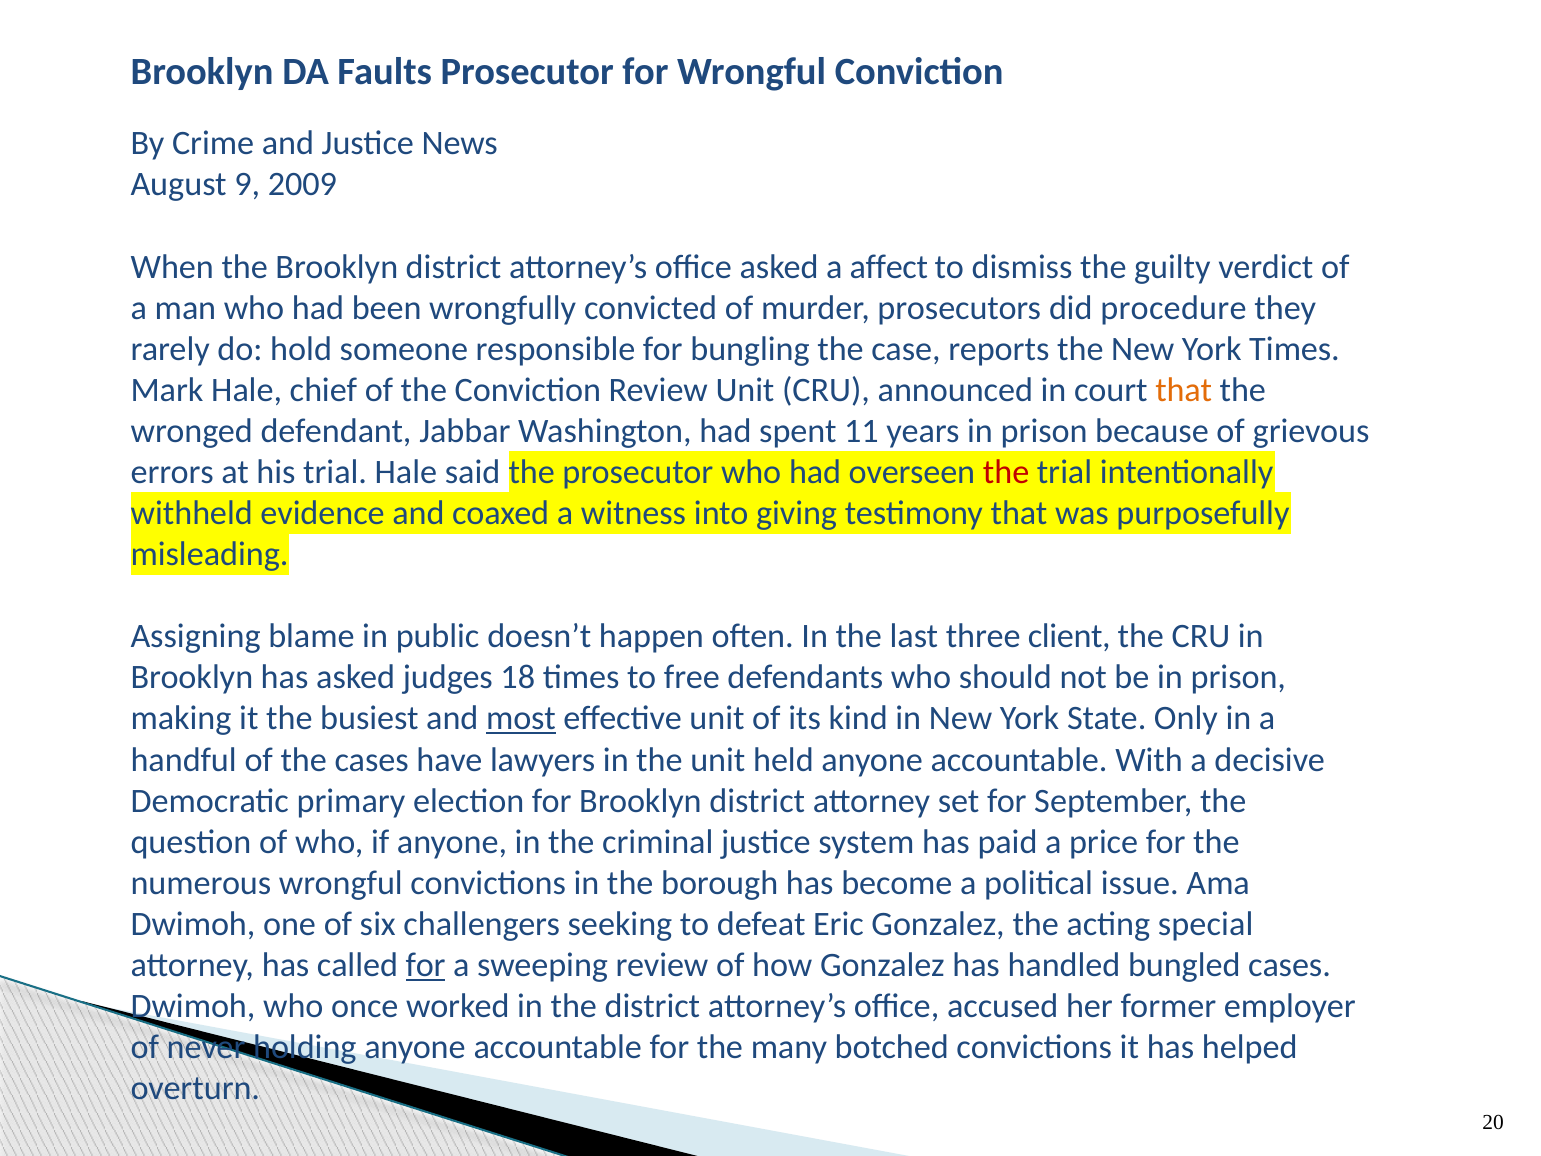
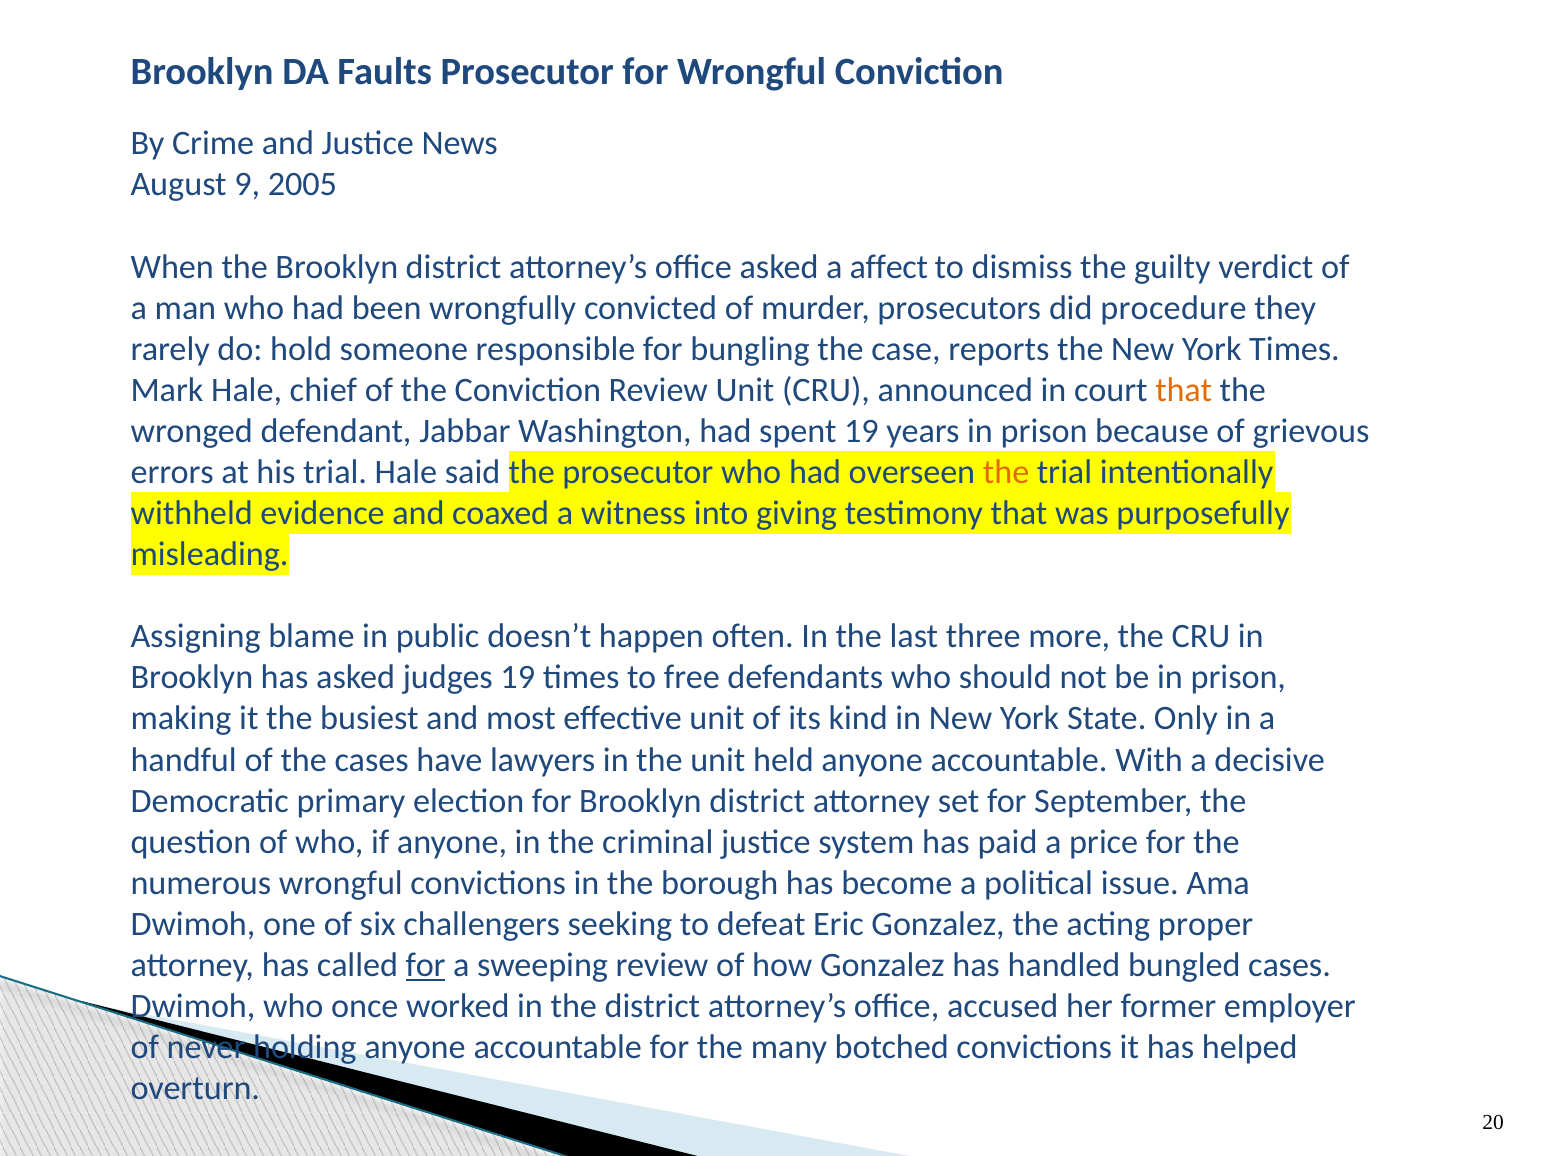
2009: 2009 -> 2005
spent 11: 11 -> 19
the at (1006, 472) colour: red -> orange
client: client -> more
judges 18: 18 -> 19
most underline: present -> none
special: special -> proper
